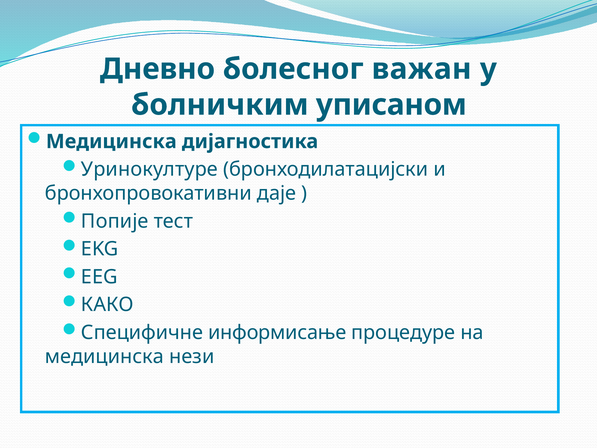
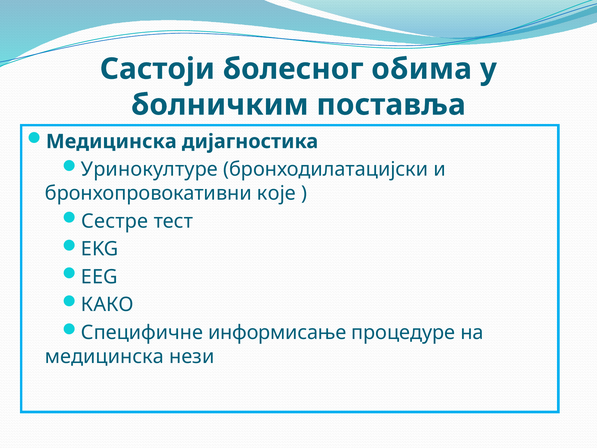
Дневно: Дневно -> Састоји
важан: важан -> обима
уписаном: уписаном -> поставља
даје: даје -> које
Попије: Попије -> Сестре
